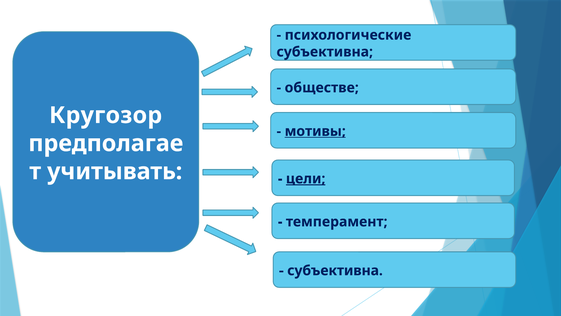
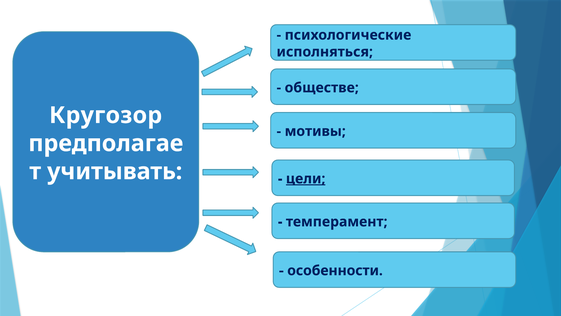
субъективна at (325, 52): субъективна -> исполняться
мотивы underline: present -> none
субъективна at (335, 270): субъективна -> особенности
